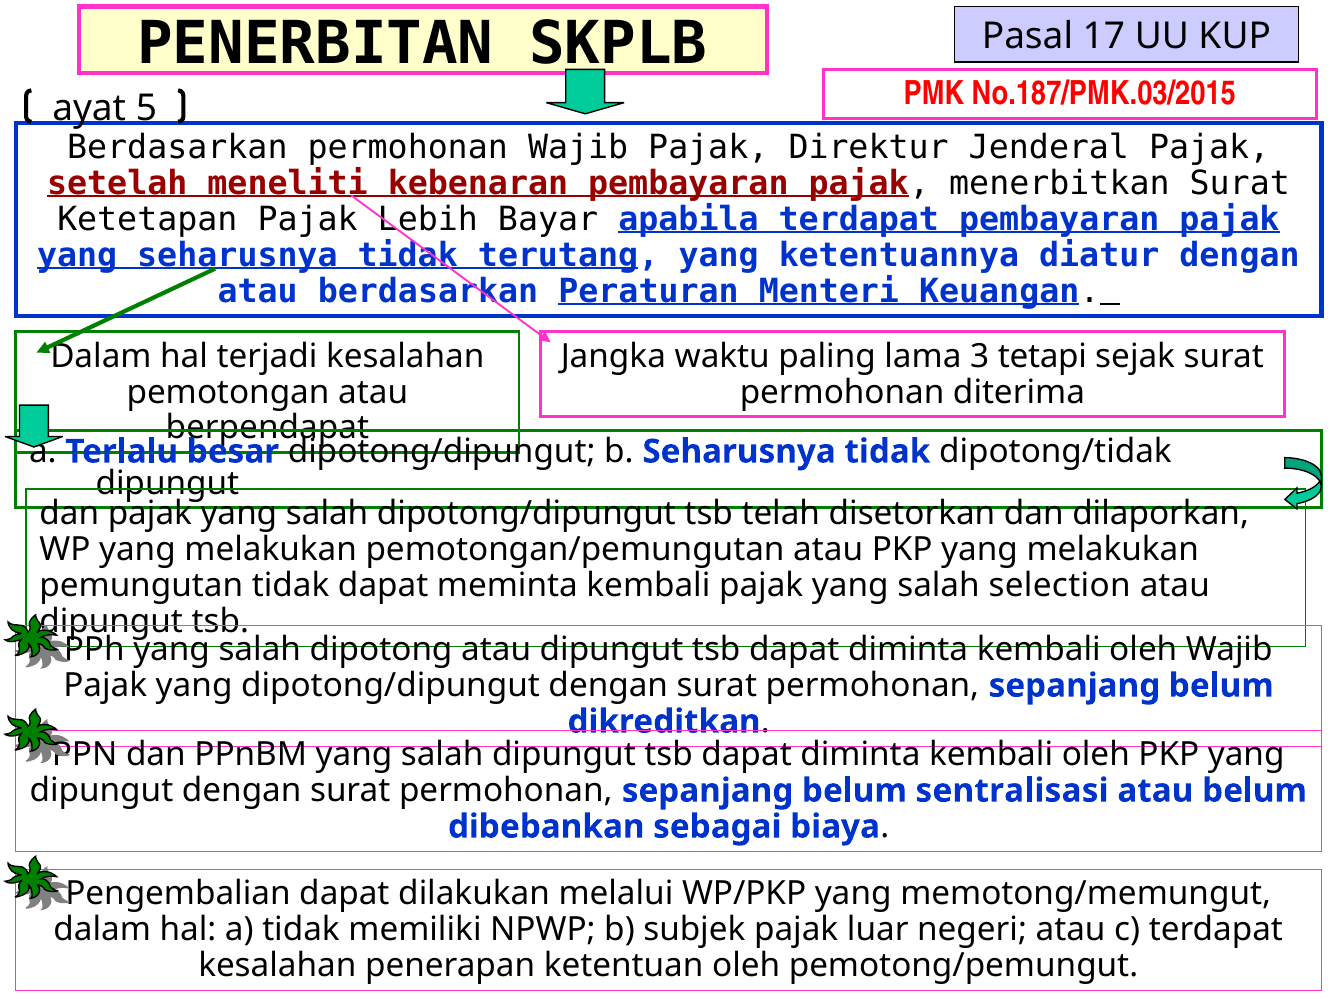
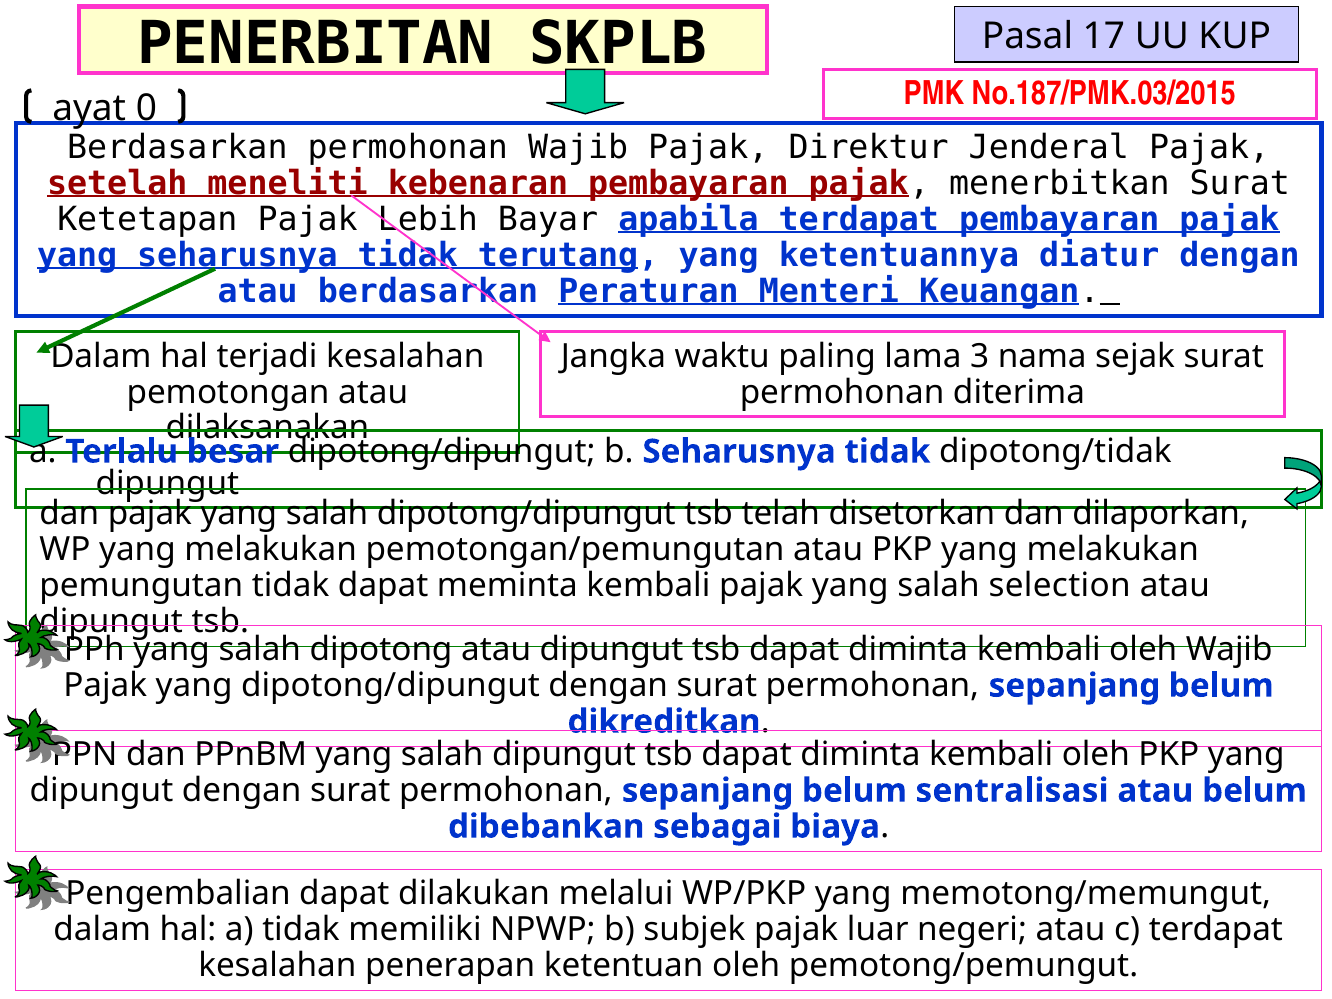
5: 5 -> 0
tetapi: tetapi -> nama
berpendapat: berpendapat -> dilaksanakan
